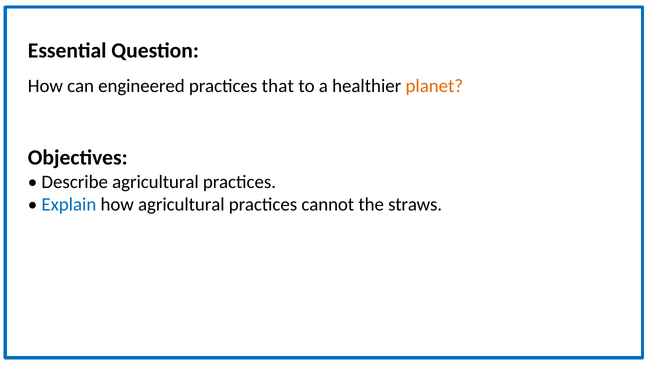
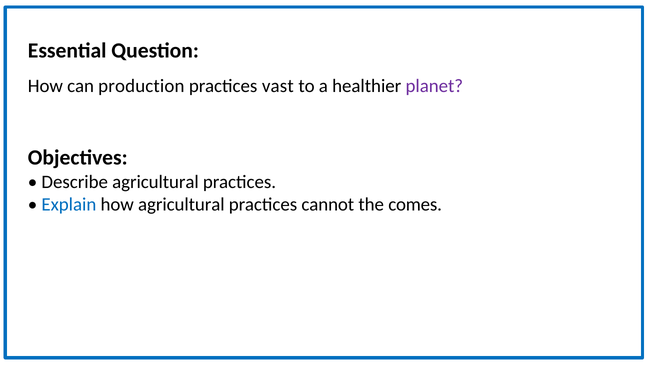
engineered: engineered -> production
that: that -> vast
planet colour: orange -> purple
straws: straws -> comes
